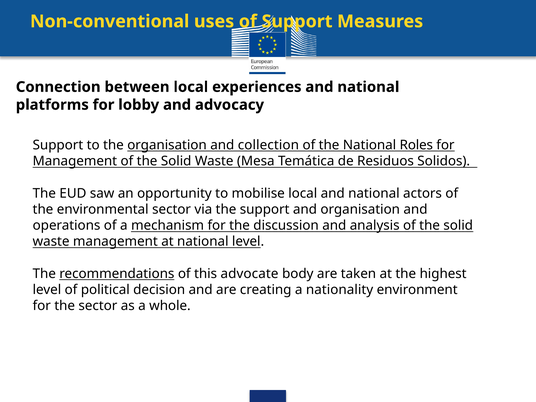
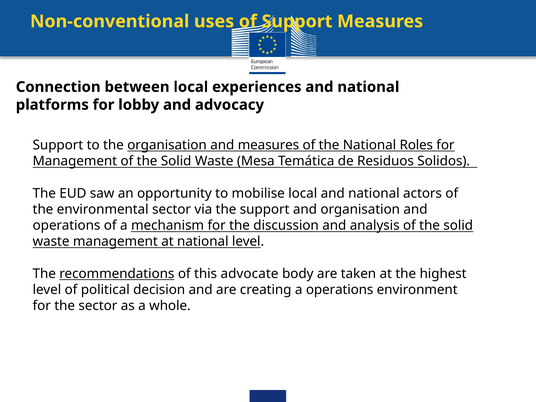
and collection: collection -> measures
a nationality: nationality -> operations
